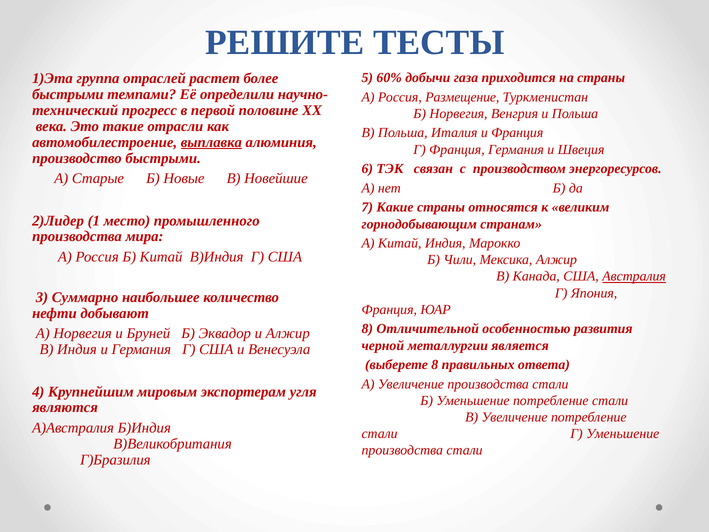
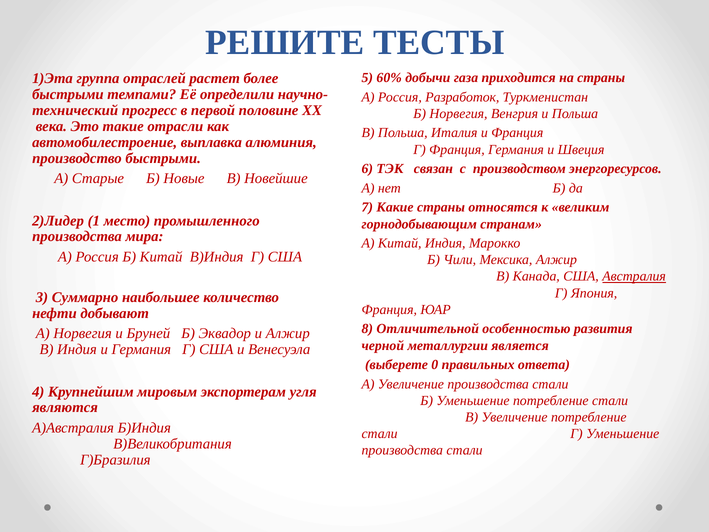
Размещение: Размещение -> Разработок
выплавка underline: present -> none
выберете 8: 8 -> 0
